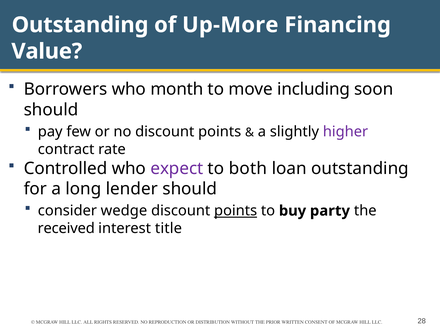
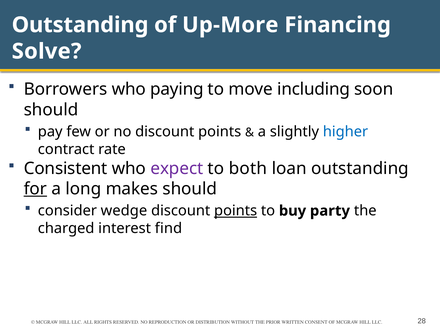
Value: Value -> Solve
month: month -> paying
higher colour: purple -> blue
Controlled: Controlled -> Consistent
for underline: none -> present
lender: lender -> makes
received: received -> charged
title: title -> find
